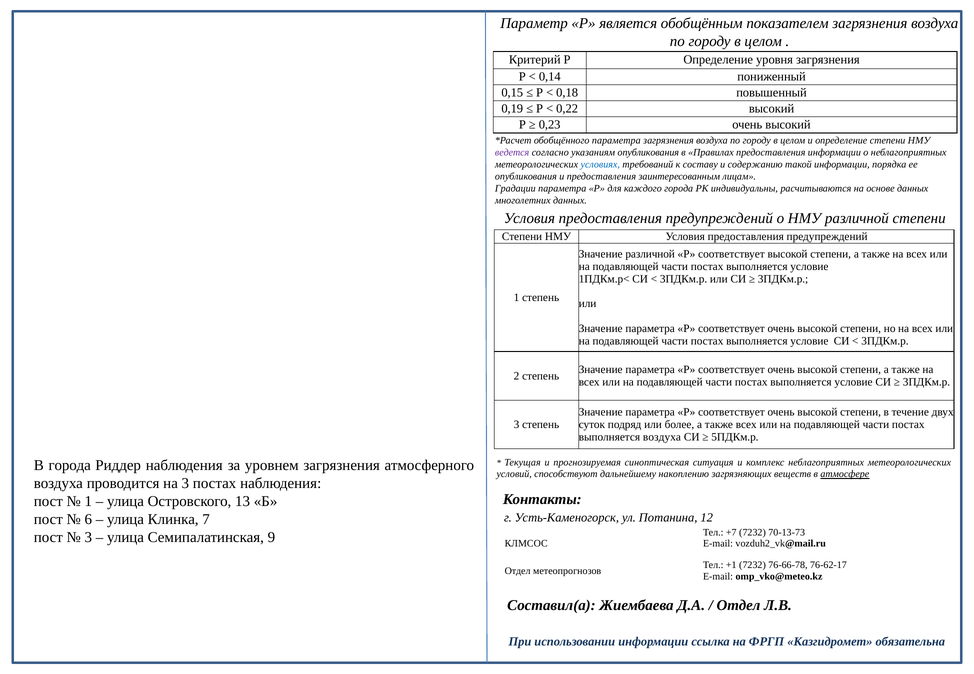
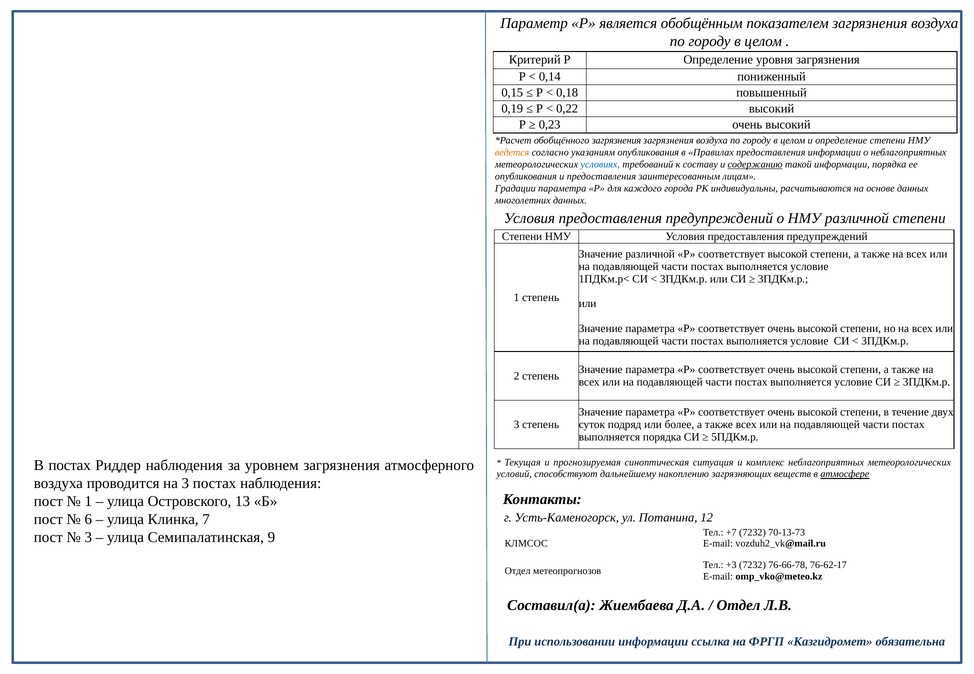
обобщённого параметра: параметра -> загрязнения
ведется colour: purple -> orange
содержанию underline: none -> present
выполняется воздуха: воздуха -> порядка
В города: города -> постах
+1: +1 -> +3
